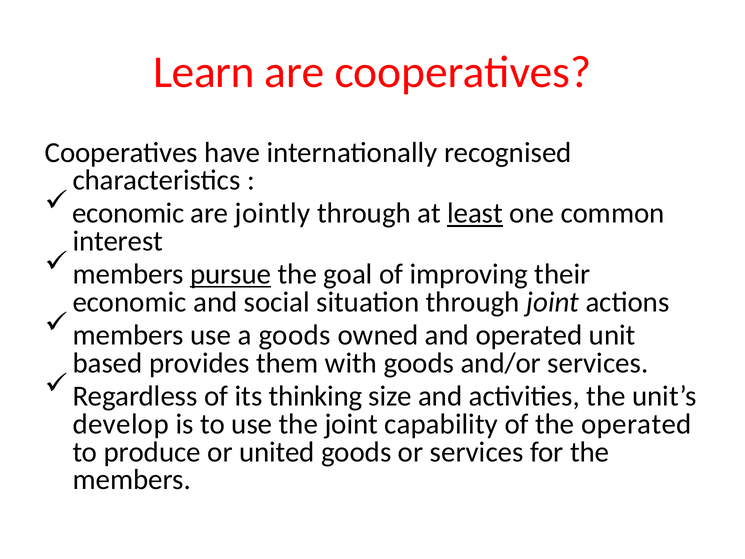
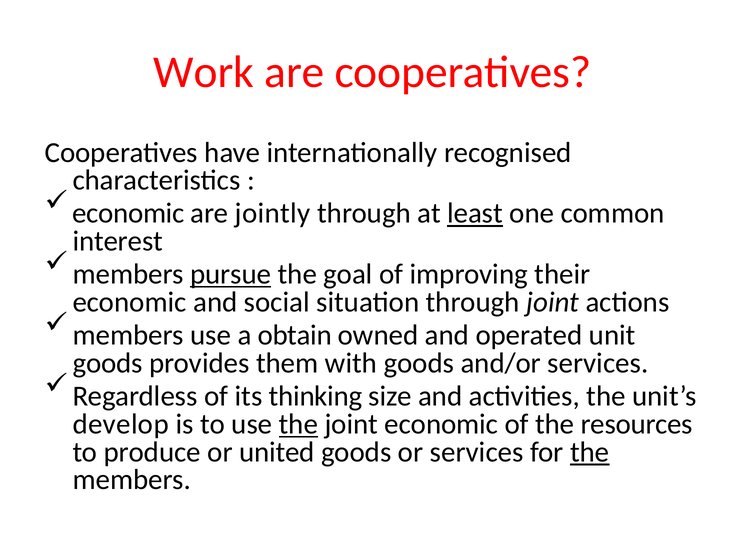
Learn: Learn -> Work
a goods: goods -> obtain
based at (108, 363): based -> goods
the at (298, 424) underline: none -> present
joint capability: capability -> economic
the operated: operated -> resources
the at (590, 452) underline: none -> present
